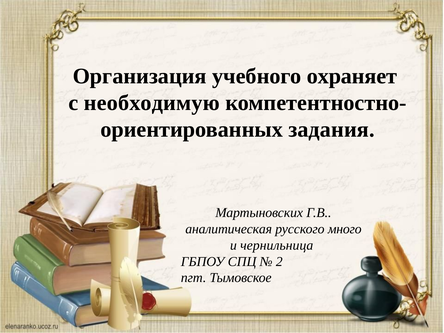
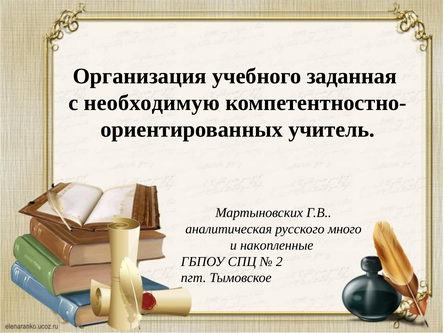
охраняет: охраняет -> заданная
задания: задания -> учитель
чернильница: чернильница -> накопленные
